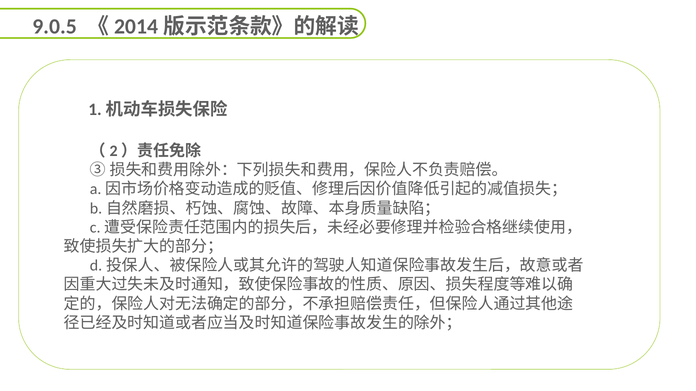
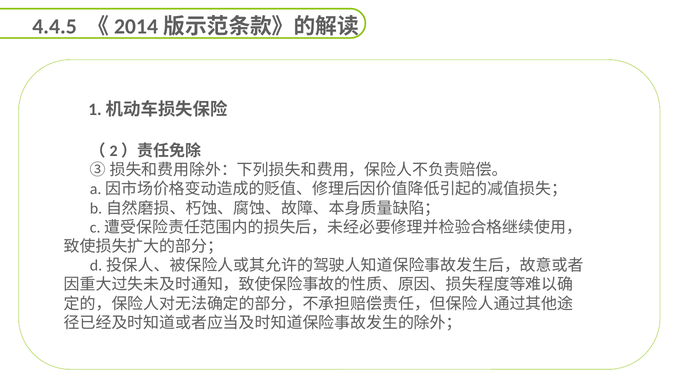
9.0.5: 9.0.5 -> 4.4.5
